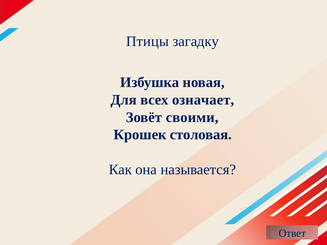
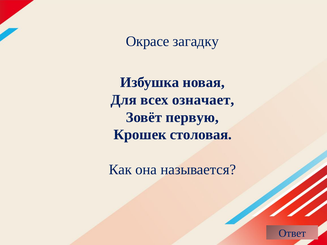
Птицы: Птицы -> Окрасе
своими: своими -> первую
